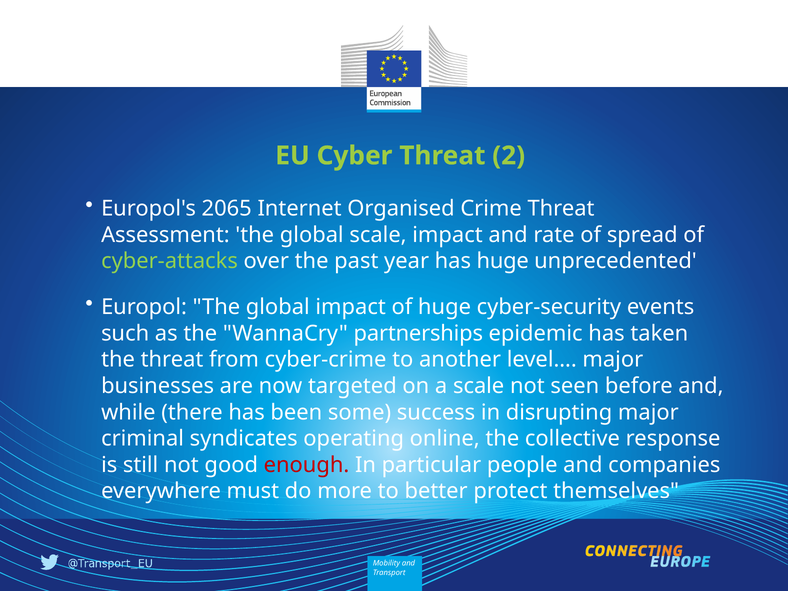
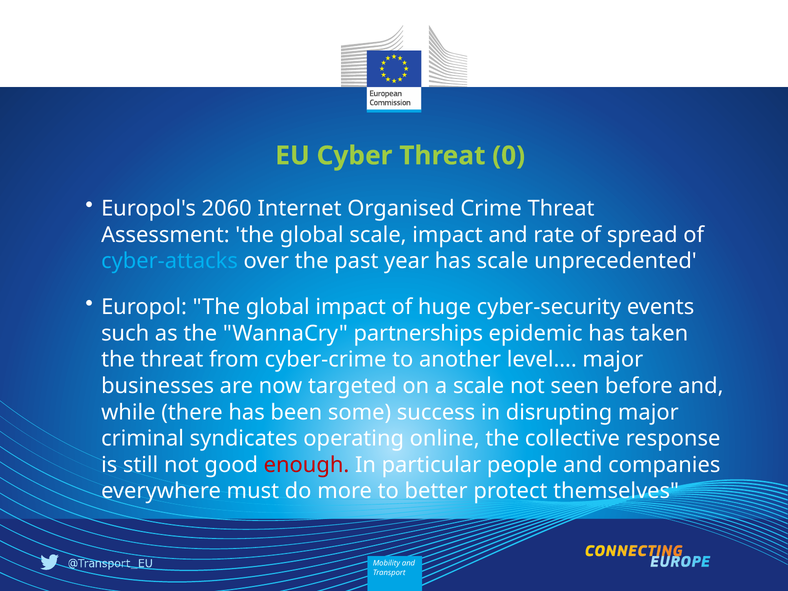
2: 2 -> 0
2065: 2065 -> 2060
cyber-attacks colour: light green -> light blue
has huge: huge -> scale
